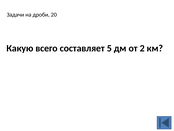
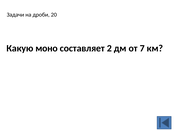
всего: всего -> моно
5: 5 -> 2
2: 2 -> 7
